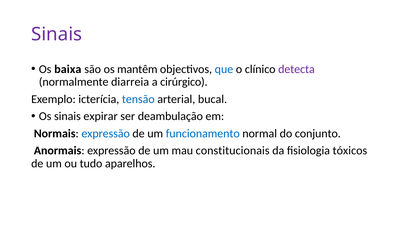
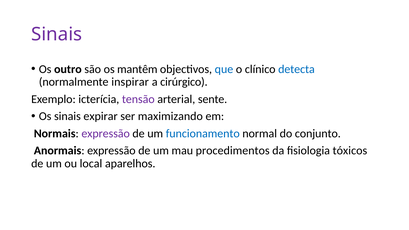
baixa: baixa -> outro
detecta colour: purple -> blue
diarreia: diarreia -> inspirar
tensão colour: blue -> purple
bucal: bucal -> sente
deambulação: deambulação -> maximizando
expressão at (106, 133) colour: blue -> purple
constitucionais: constitucionais -> procedimentos
tudo: tudo -> local
